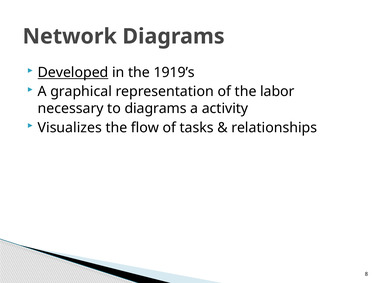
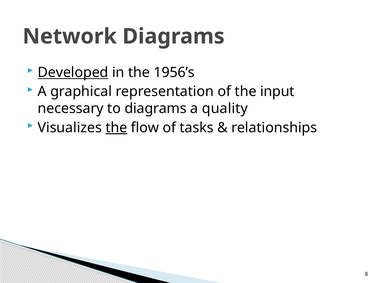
1919’s: 1919’s -> 1956’s
labor: labor -> input
activity: activity -> quality
the at (116, 128) underline: none -> present
